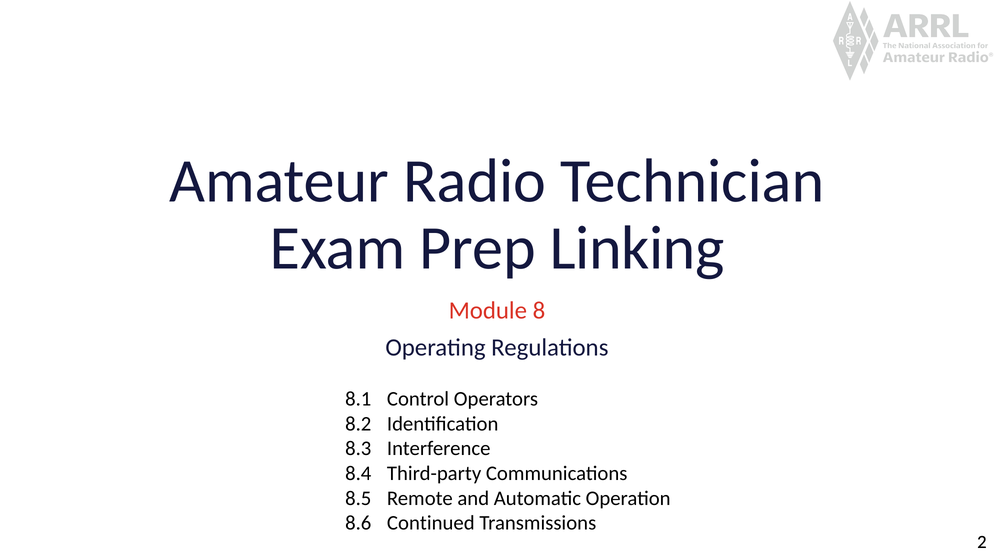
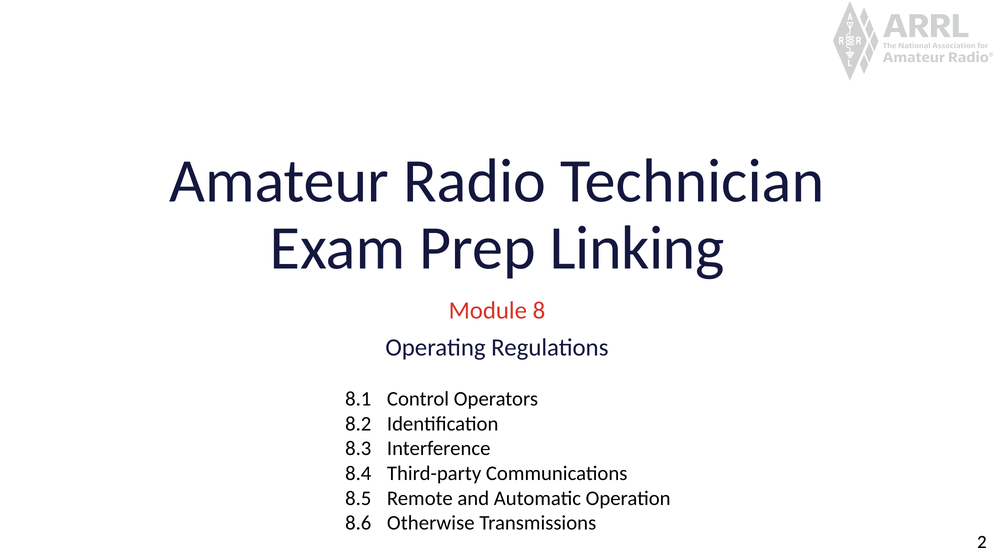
Continued: Continued -> Otherwise
